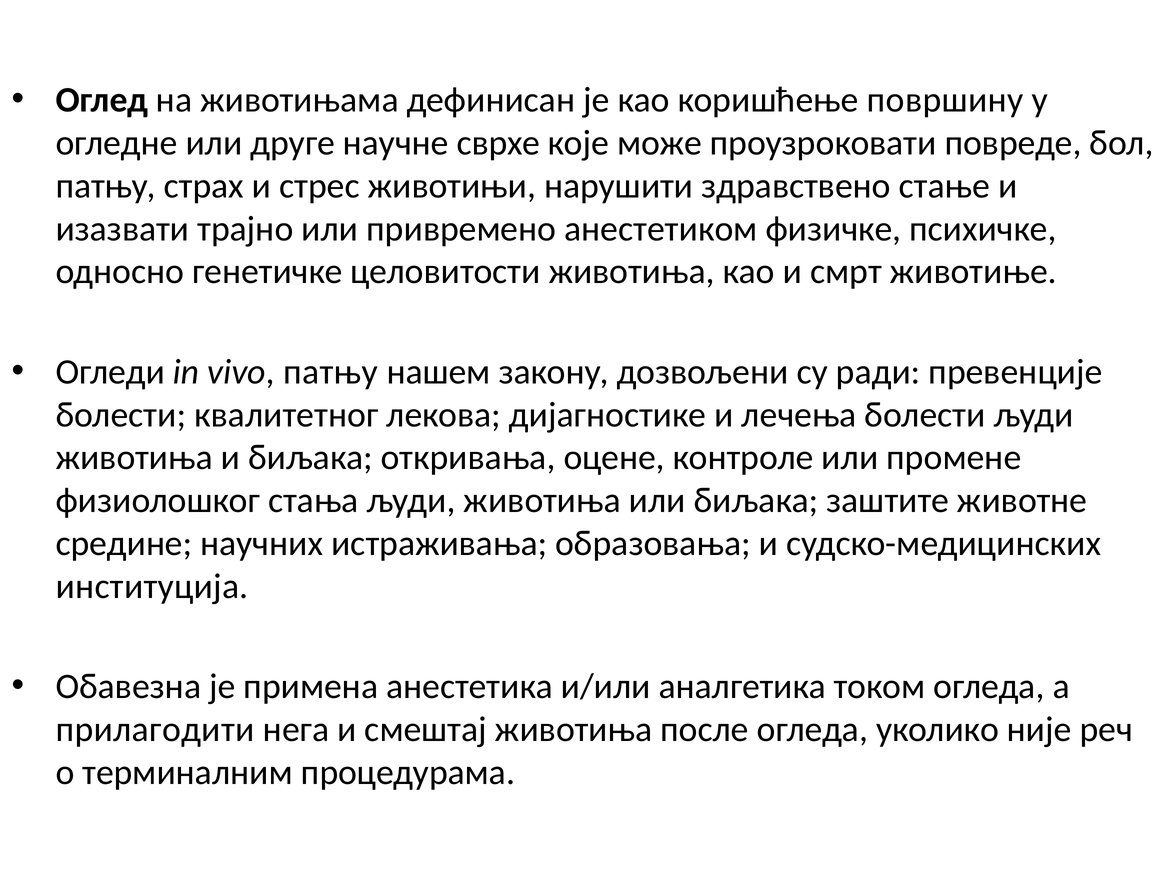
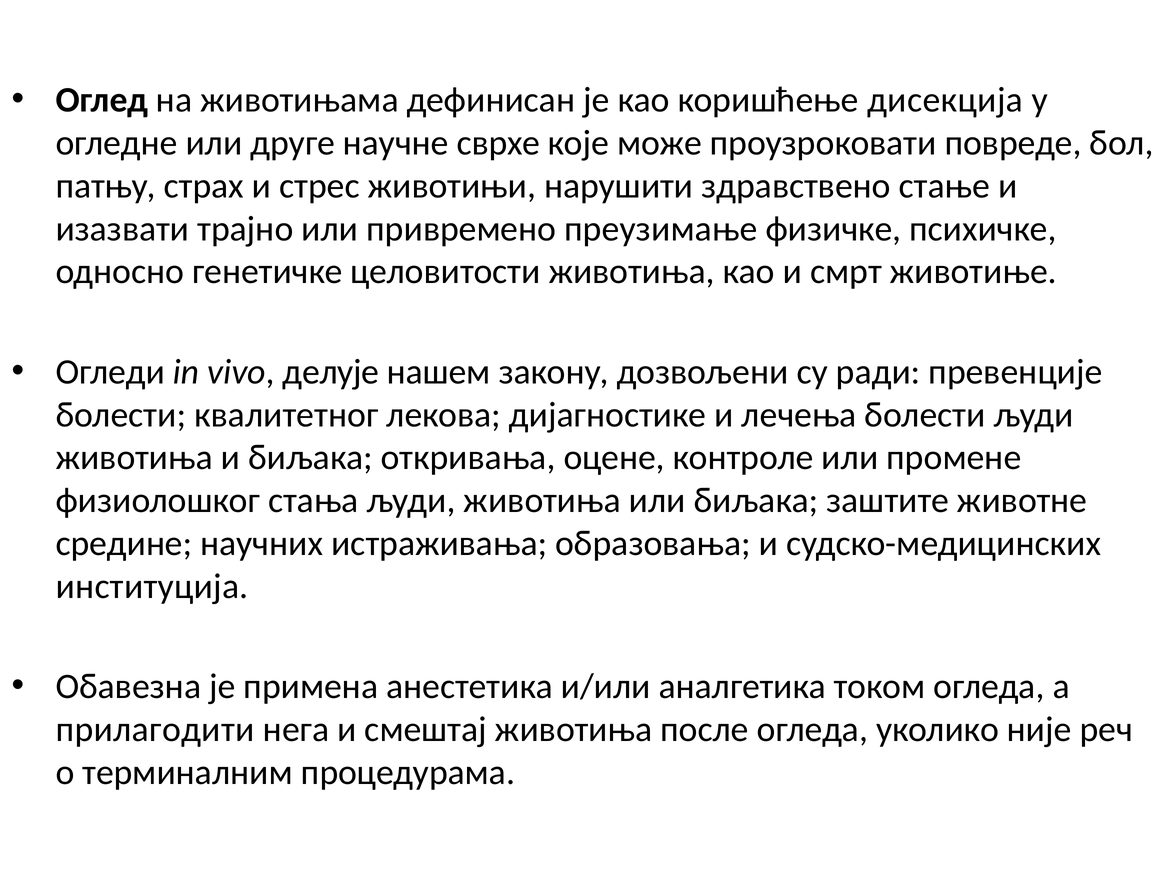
површину: површину -> дисекција
анестетиком: анестетиком -> преузимање
vivo патњу: патњу -> делује
